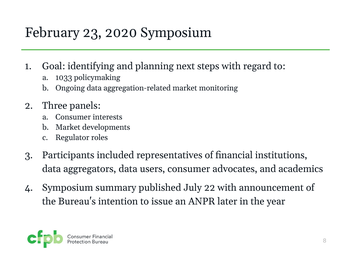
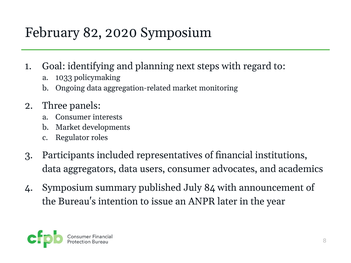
23: 23 -> 82
22: 22 -> 84
